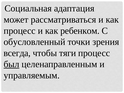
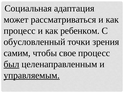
всегда: всегда -> самим
тяги: тяги -> свое
управляемым underline: none -> present
